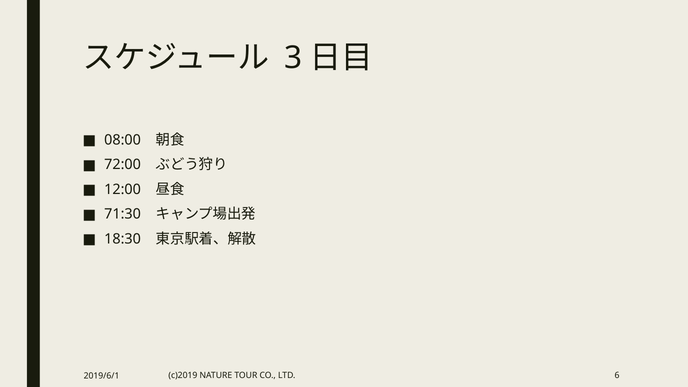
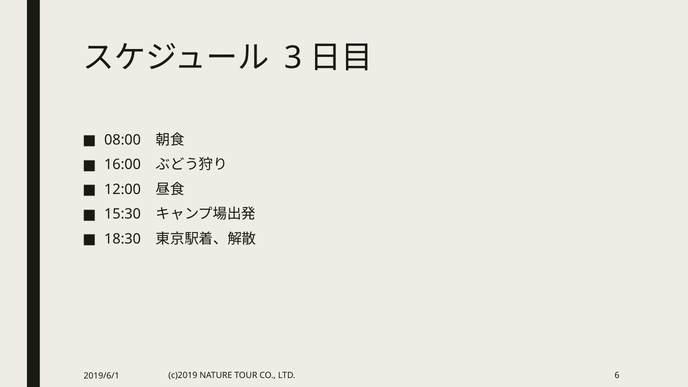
72:00: 72:00 -> 16:00
71:30: 71:30 -> 15:30
